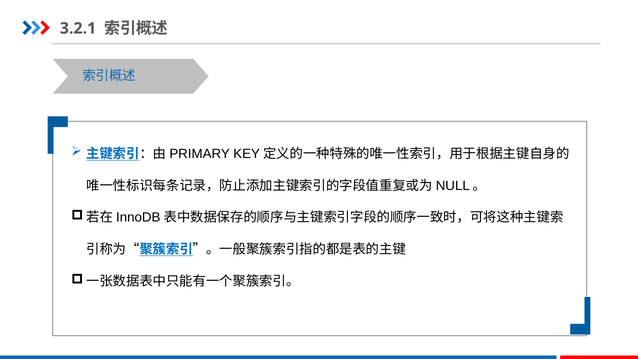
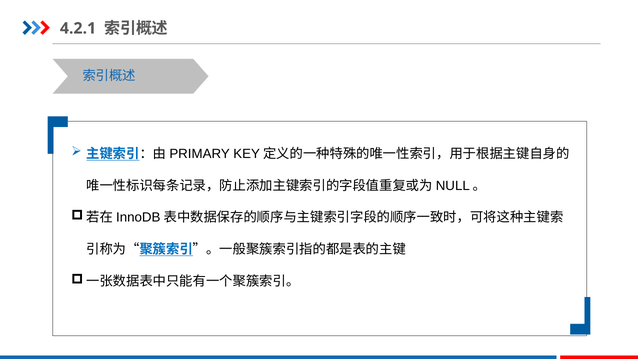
3.2.1: 3.2.1 -> 4.2.1
